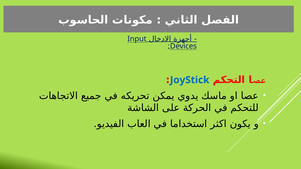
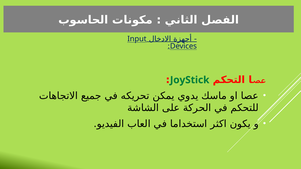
JoyStick colour: blue -> green
